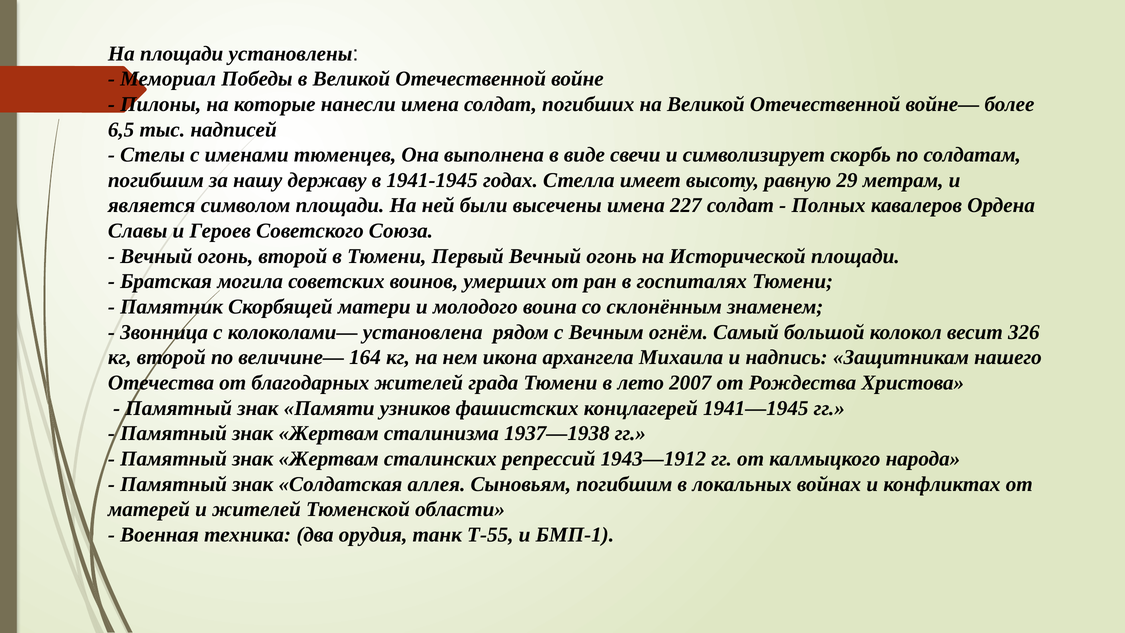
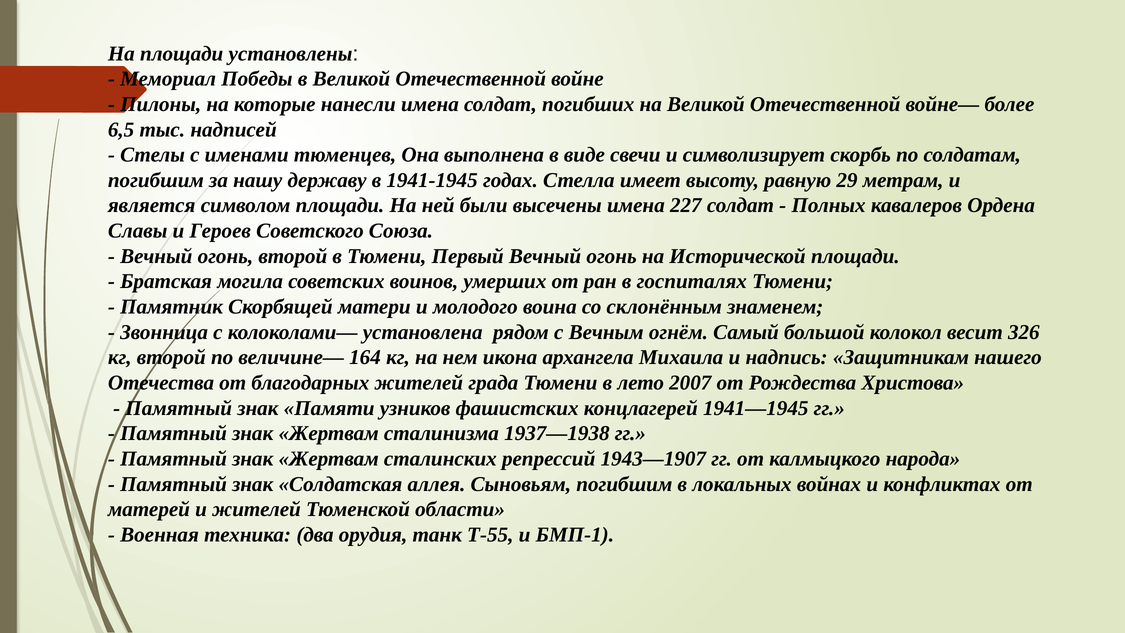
1943—1912: 1943—1912 -> 1943—1907
